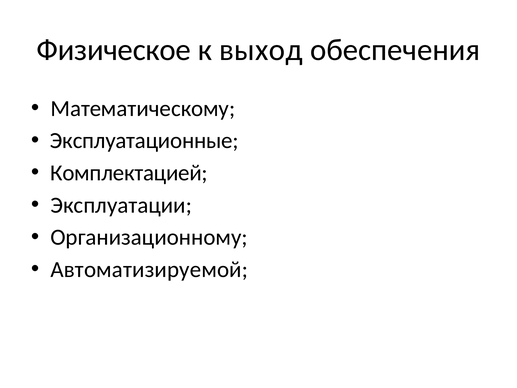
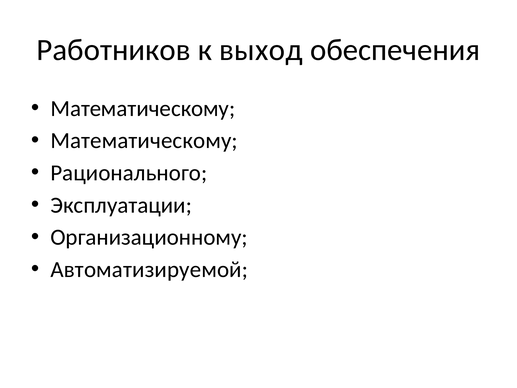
Физическое: Физическое -> Работников
Эксплуатационные at (144, 141): Эксплуатационные -> Математическому
Комплектацией: Комплектацией -> Рационального
